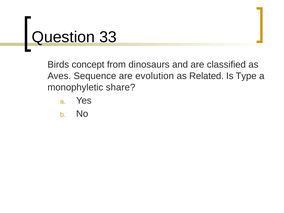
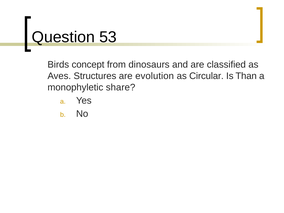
33: 33 -> 53
Sequence: Sequence -> Structures
Related: Related -> Circular
Type: Type -> Than
